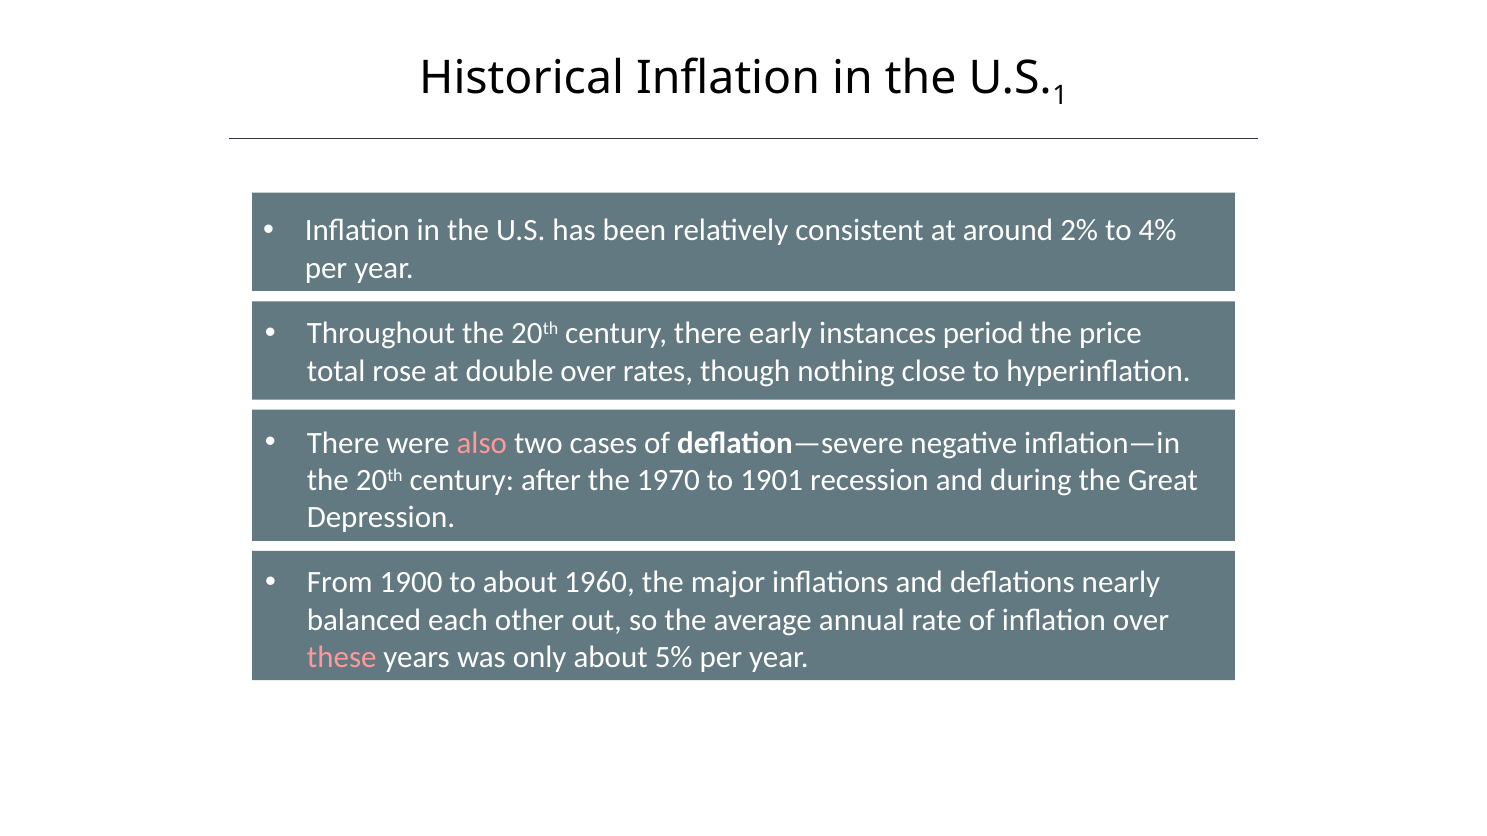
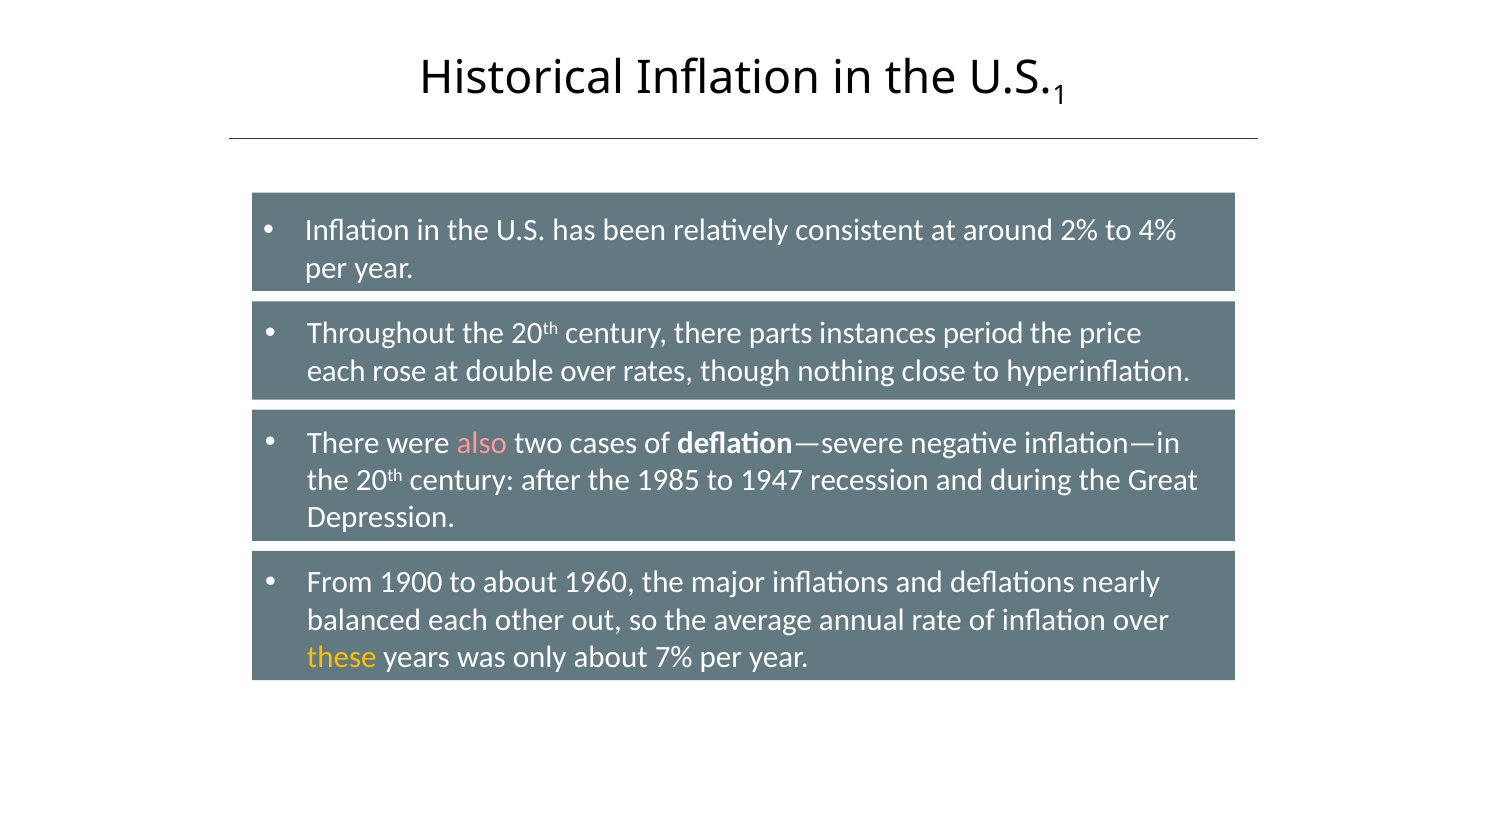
early: early -> parts
total at (336, 371): total -> each
1970: 1970 -> 1985
1901: 1901 -> 1947
these colour: pink -> yellow
5%: 5% -> 7%
